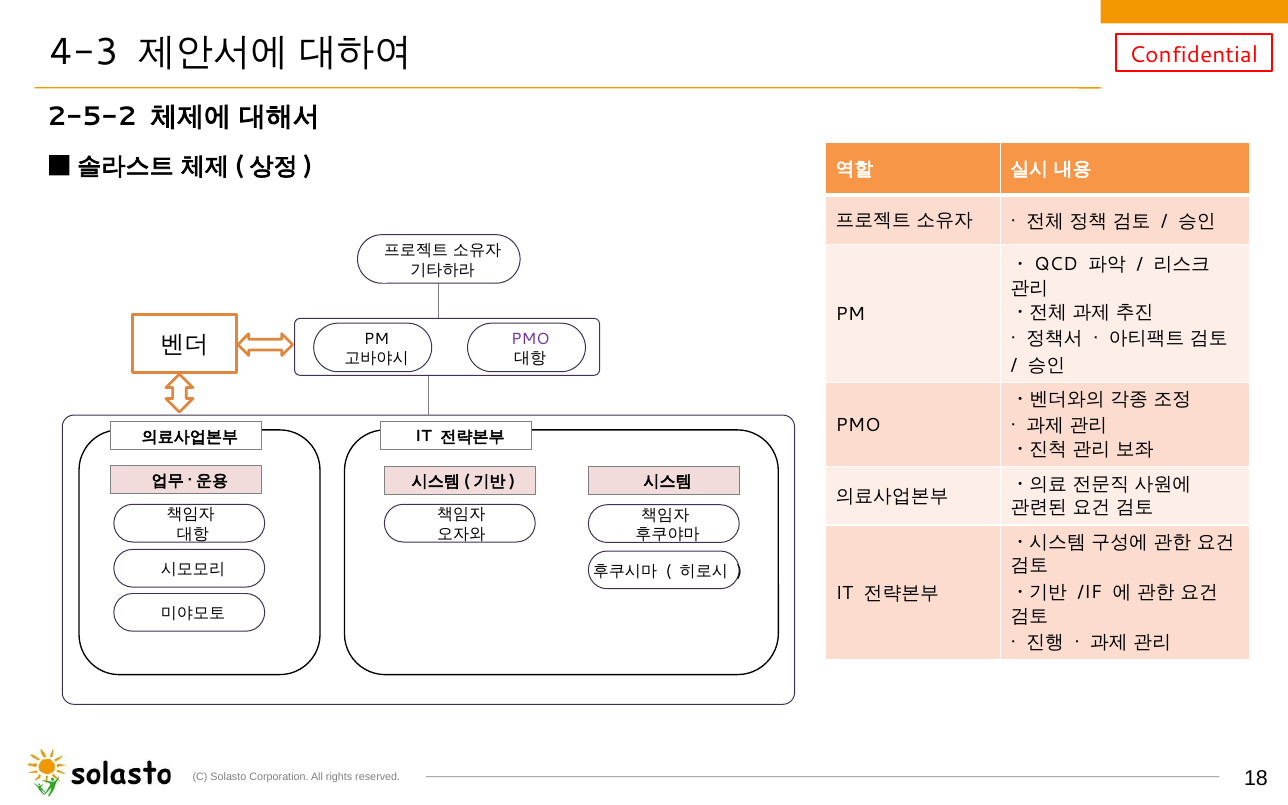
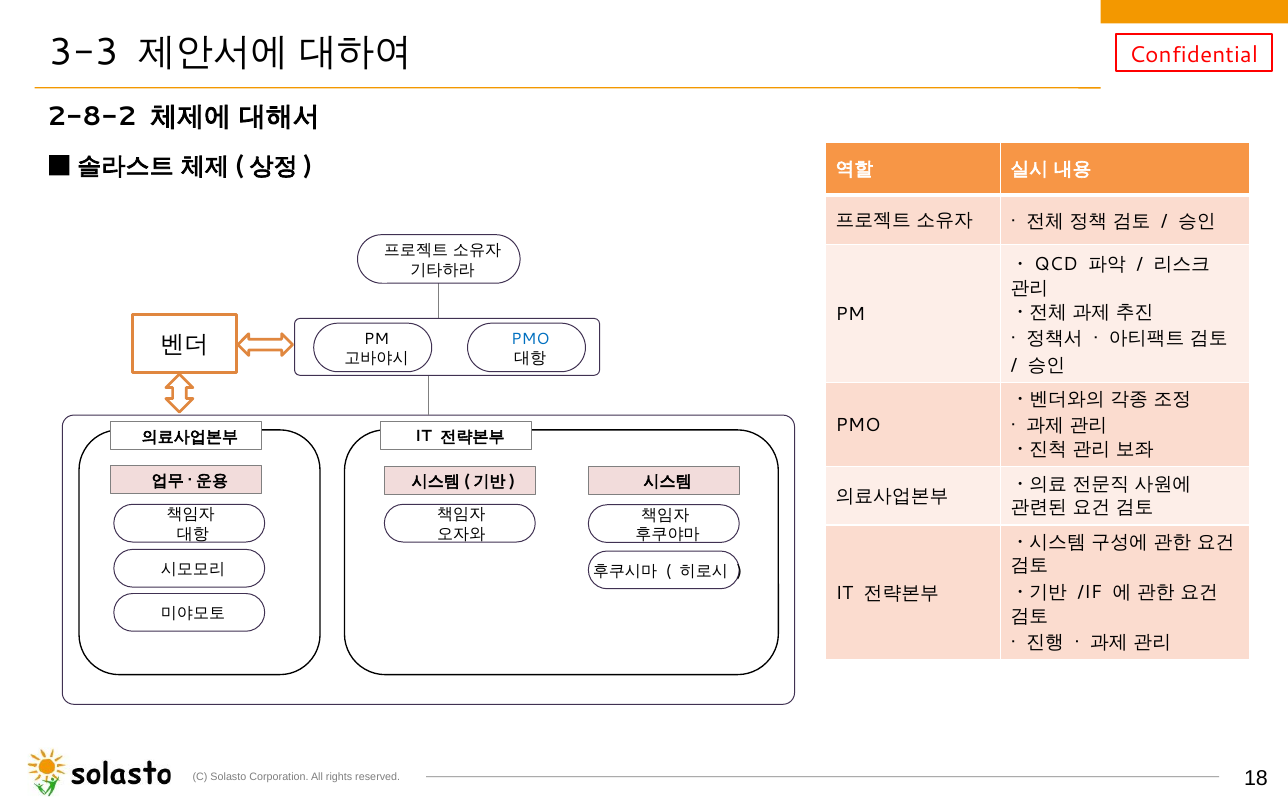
4-3: 4-3 -> 3-3
2-5-2: 2-5-2 -> 2-8-2
PMO at (530, 339) colour: purple -> blue
